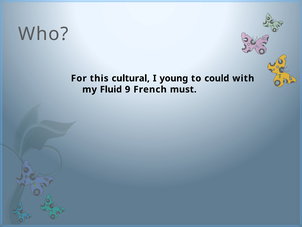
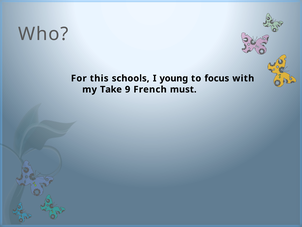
cultural: cultural -> schools
could: could -> focus
Fluid: Fluid -> Take
